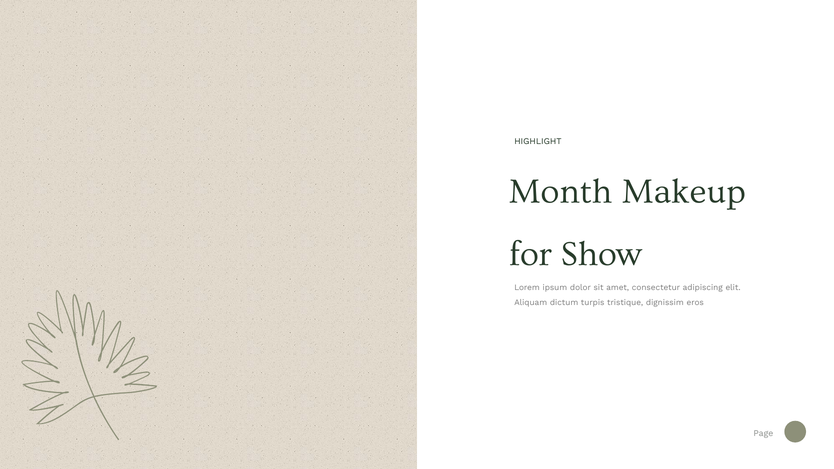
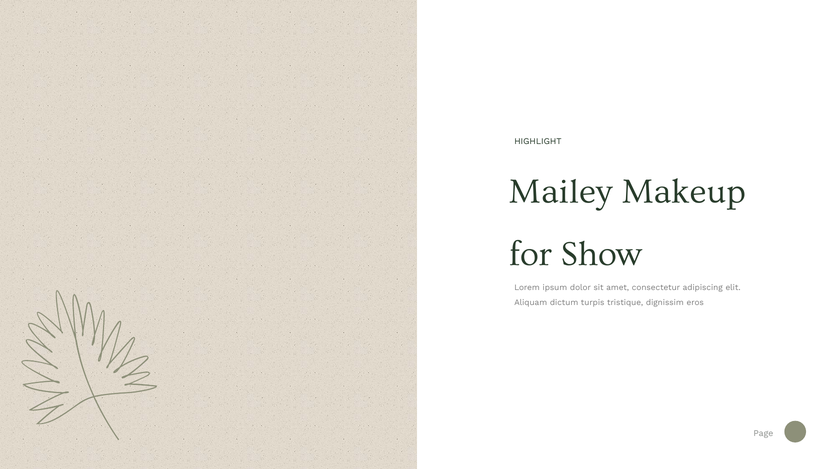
Month: Month -> Mailey
